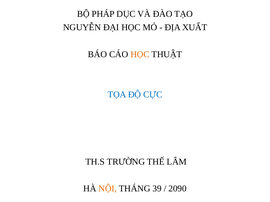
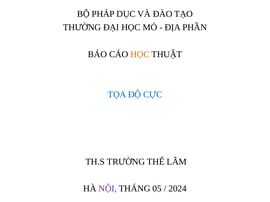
NGUYỄN: NGUYỄN -> THƯỜNG
XUẤT: XUẤT -> PHẦN
NỘI colour: orange -> purple
39: 39 -> 05
2090: 2090 -> 2024
